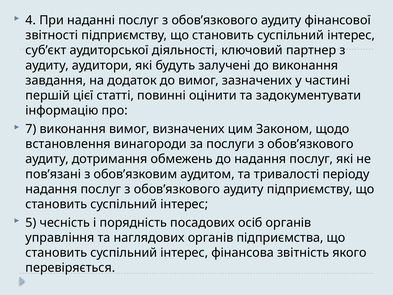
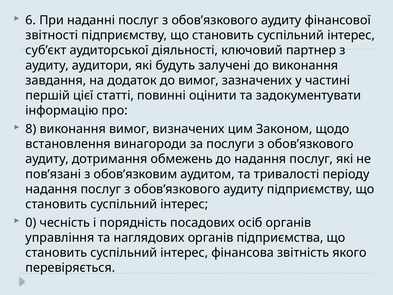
4: 4 -> 6
7: 7 -> 8
5: 5 -> 0
